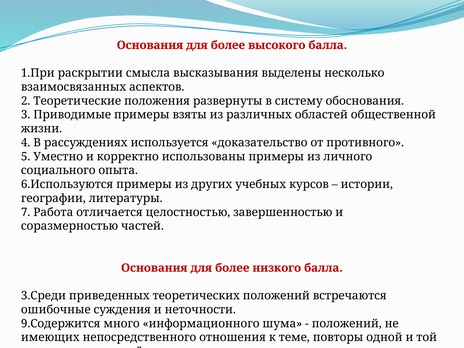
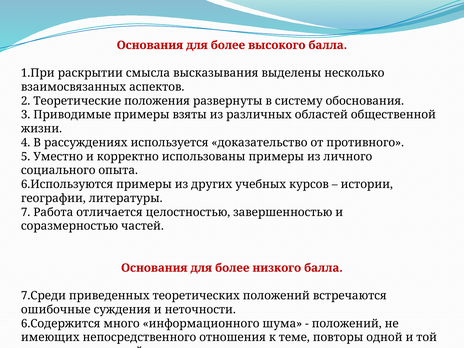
3.Среди: 3.Среди -> 7.Среди
9.Содержится: 9.Содержится -> 6.Содержится
